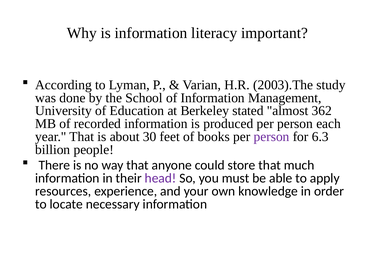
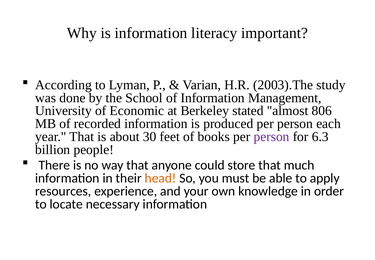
Education: Education -> Economic
362: 362 -> 806
head colour: purple -> orange
